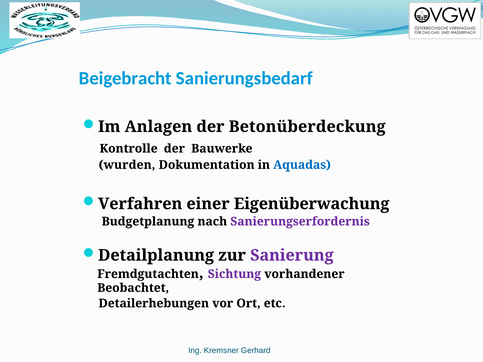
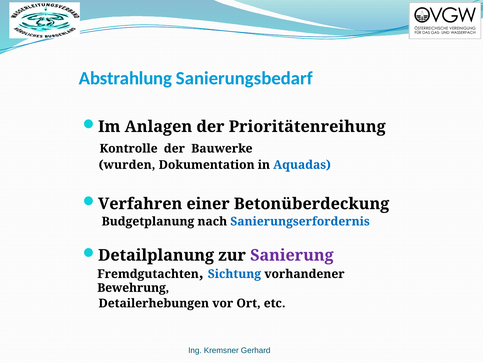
Beigebracht: Beigebracht -> Abstrahlung
Betonüberdeckung: Betonüberdeckung -> Prioritätenreihung
Eigenüberwachung: Eigenüberwachung -> Betonüberdeckung
Sanierungserfordernis colour: purple -> blue
Sichtung colour: purple -> blue
Beobachtet: Beobachtet -> Bewehrung
